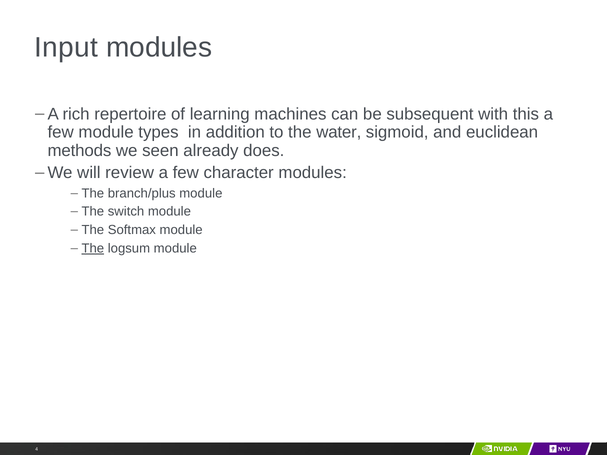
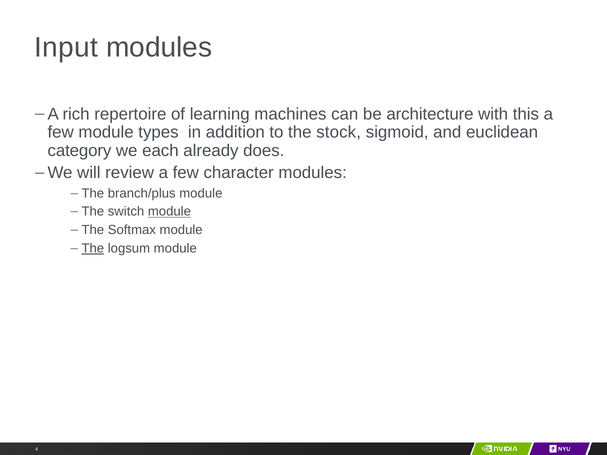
subsequent: subsequent -> architecture
water: water -> stock
methods: methods -> category
seen: seen -> each
module at (169, 212) underline: none -> present
